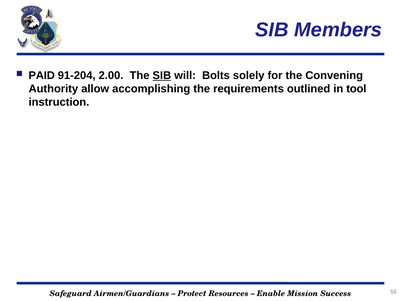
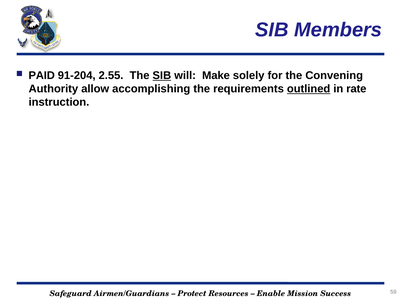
2.00: 2.00 -> 2.55
Bolts: Bolts -> Make
outlined underline: none -> present
tool: tool -> rate
